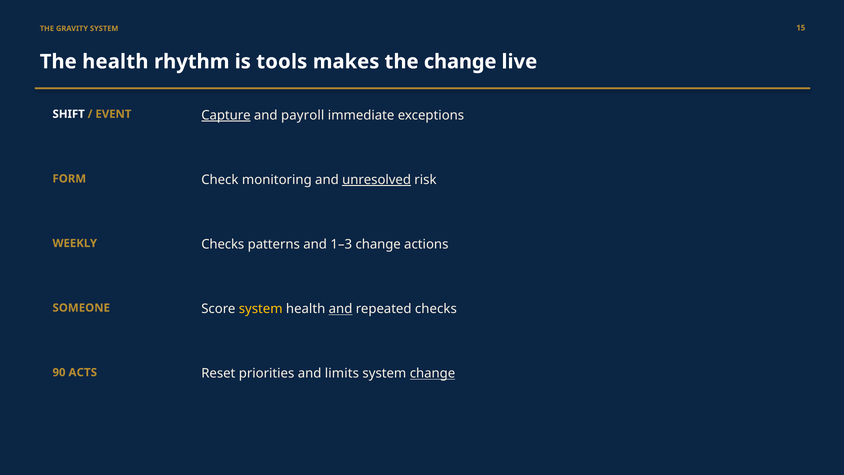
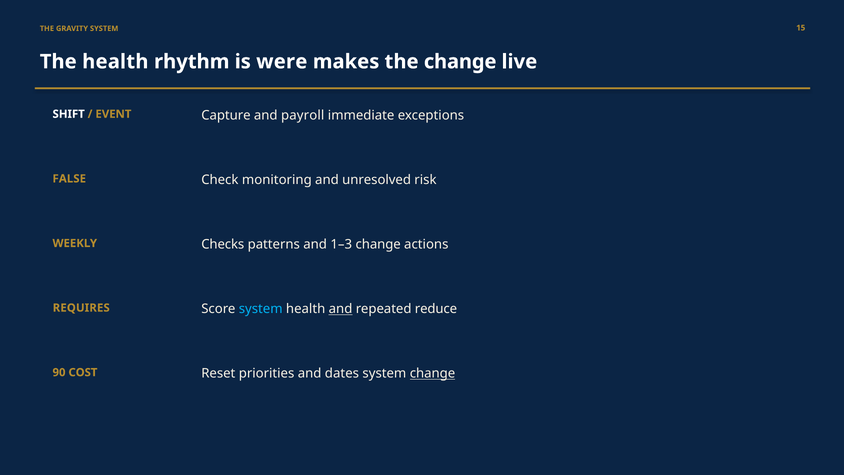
tools: tools -> were
Capture underline: present -> none
FORM: FORM -> FALSE
unresolved underline: present -> none
SOMEONE: SOMEONE -> REQUIRES
system at (261, 309) colour: yellow -> light blue
repeated checks: checks -> reduce
ACTS: ACTS -> COST
limits: limits -> dates
